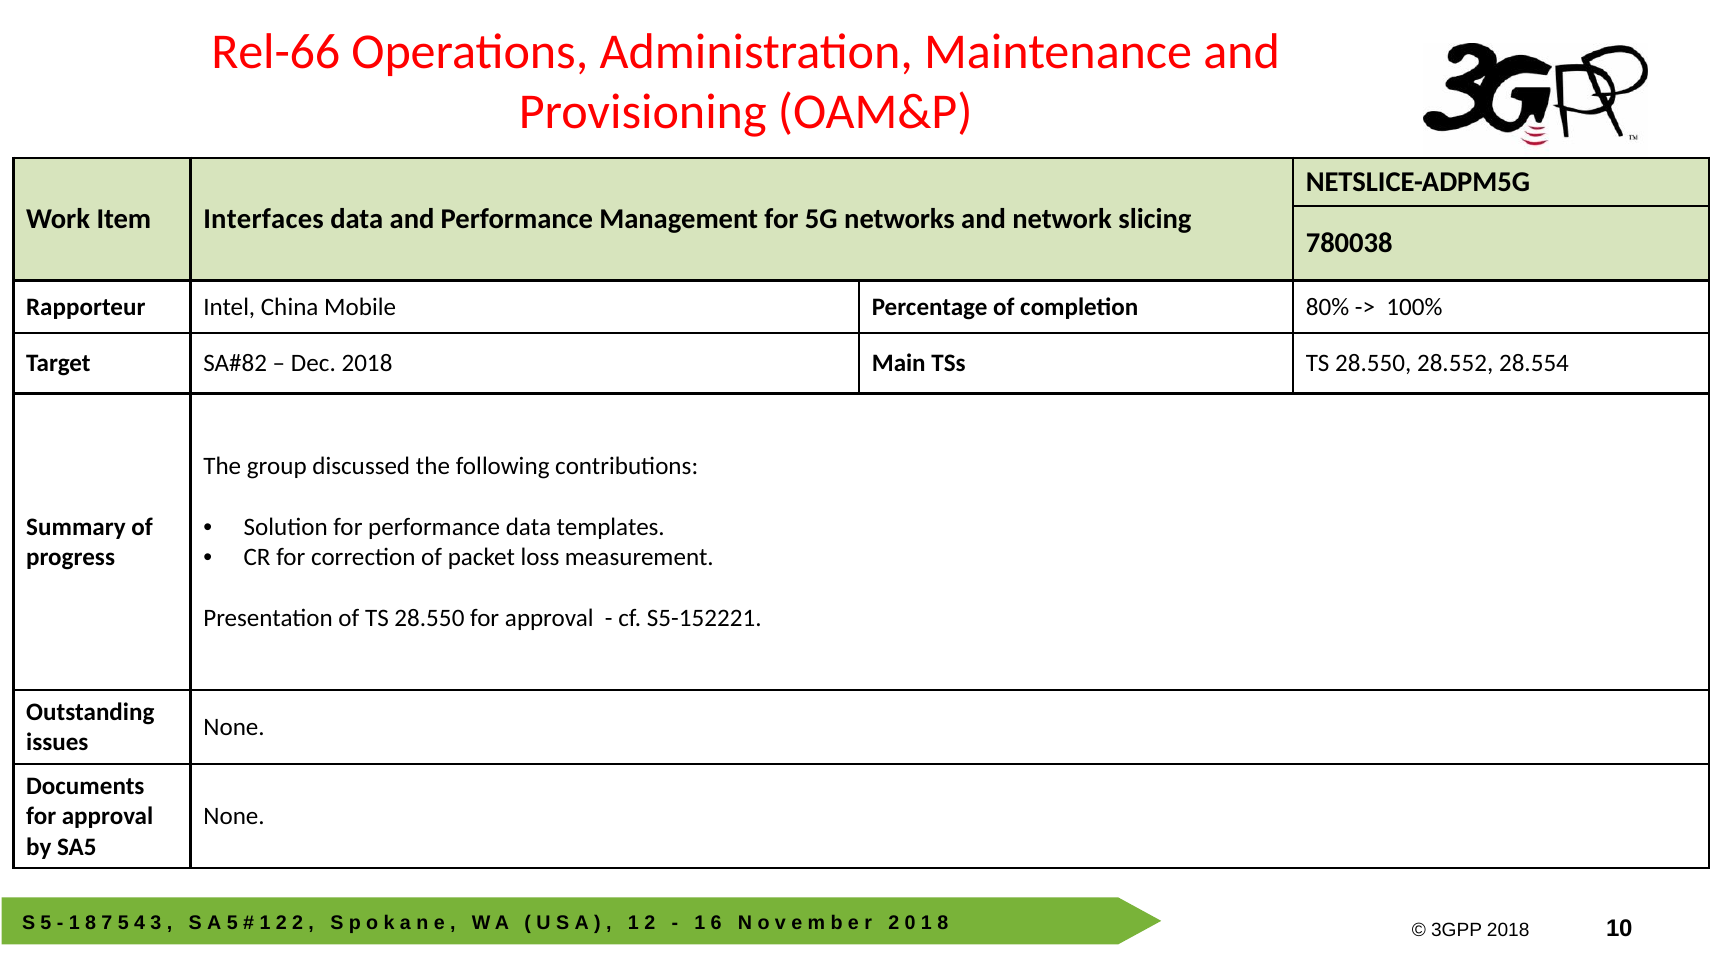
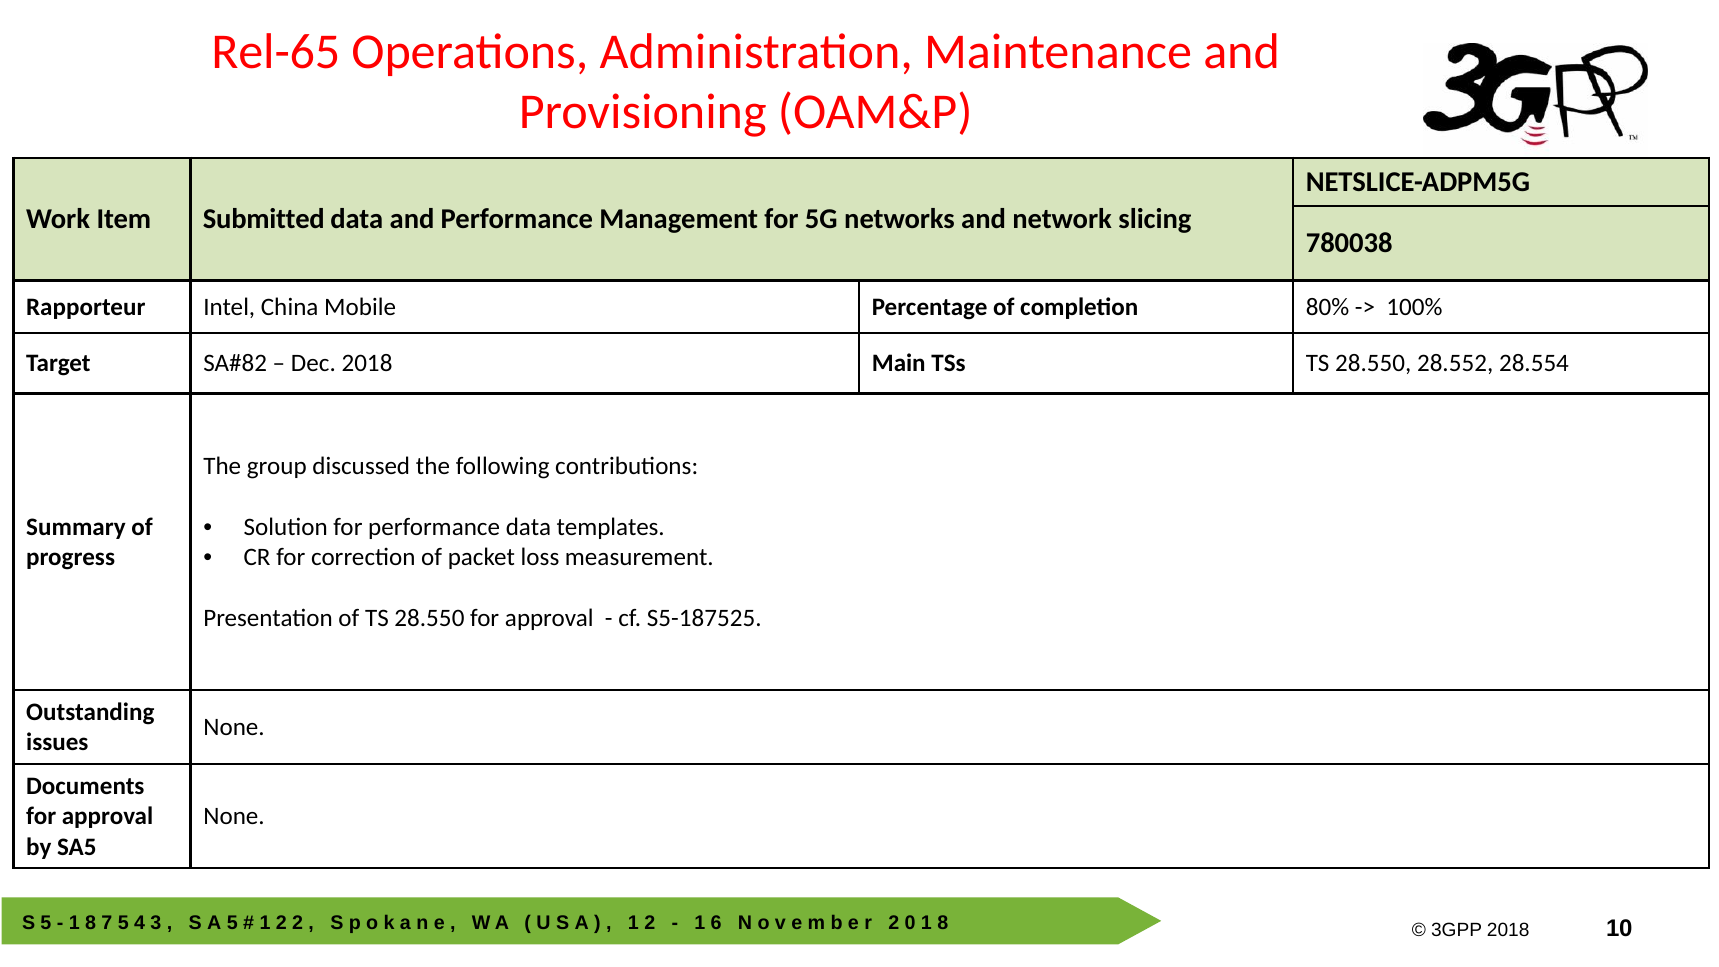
Rel-66: Rel-66 -> Rel-65
Interfaces: Interfaces -> Submitted
S5-152221: S5-152221 -> S5-187525
